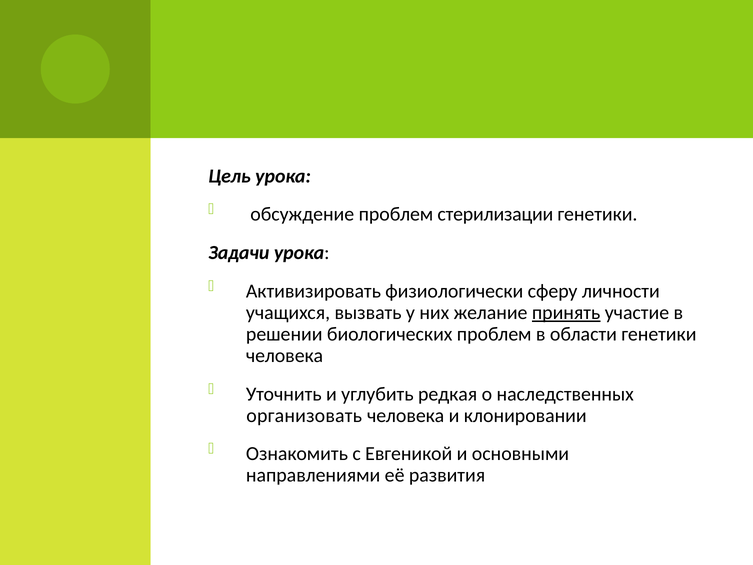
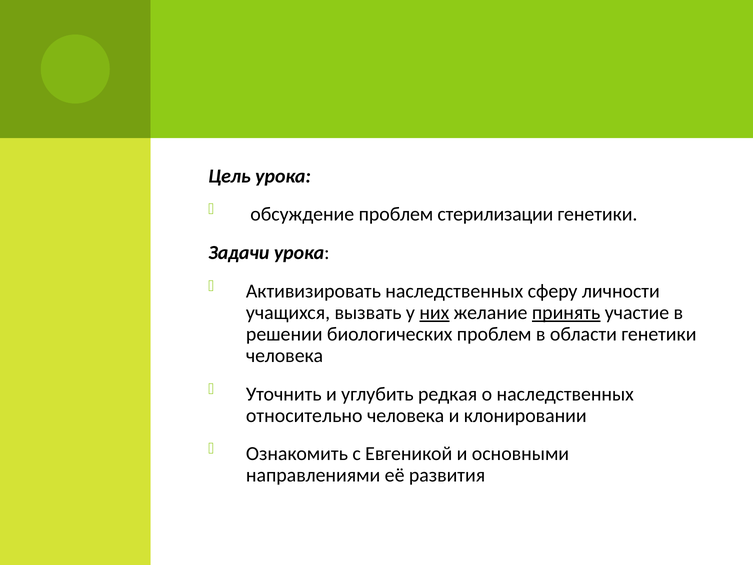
Активизировать физиологически: физиологически -> наследственных
них underline: none -> present
организовать: организовать -> относительно
